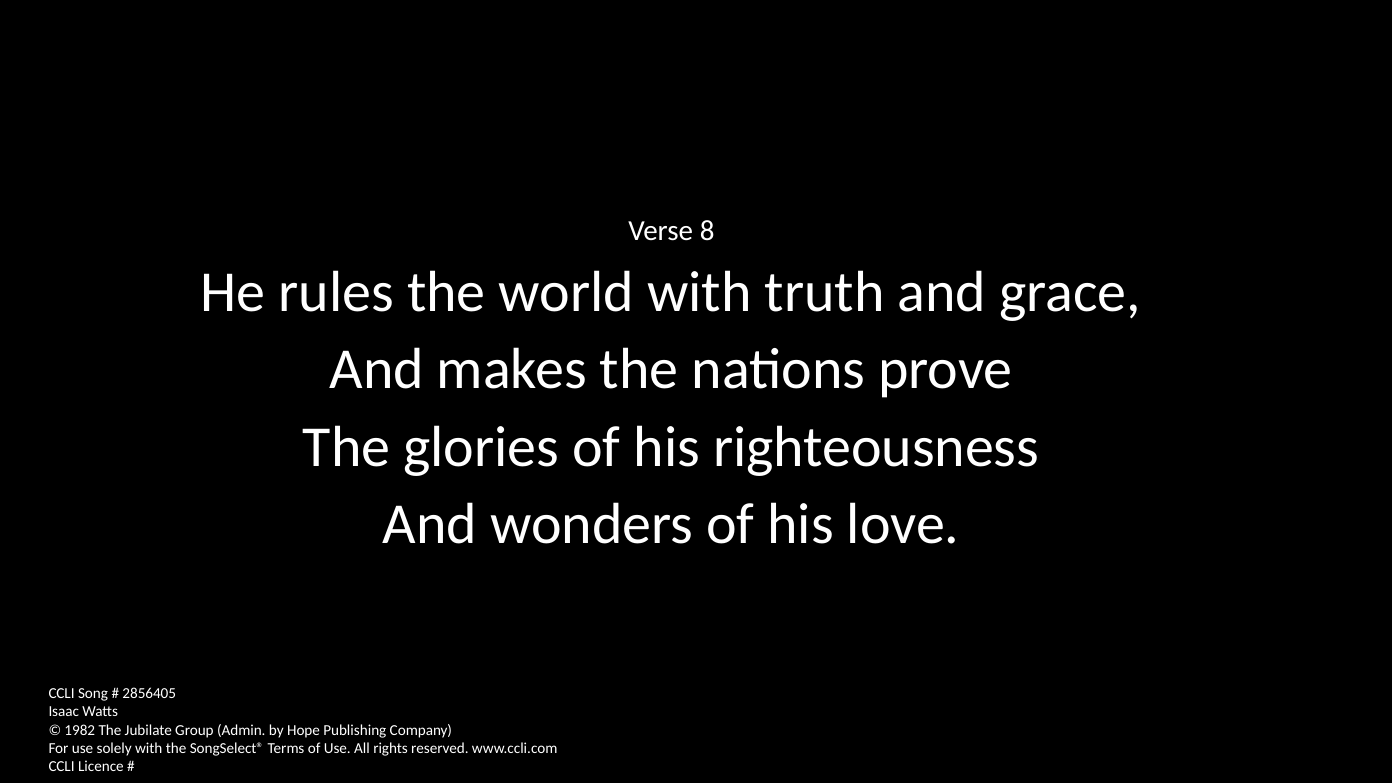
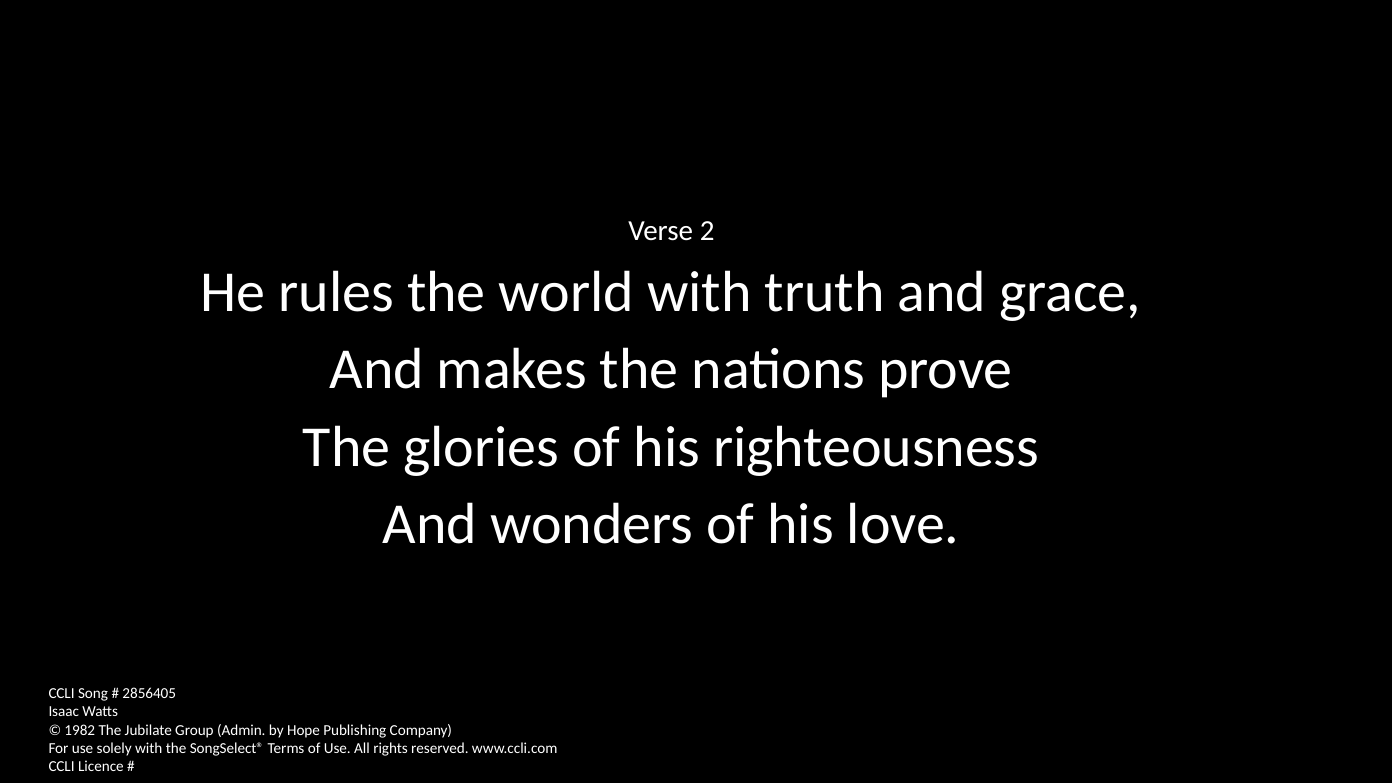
8: 8 -> 2
